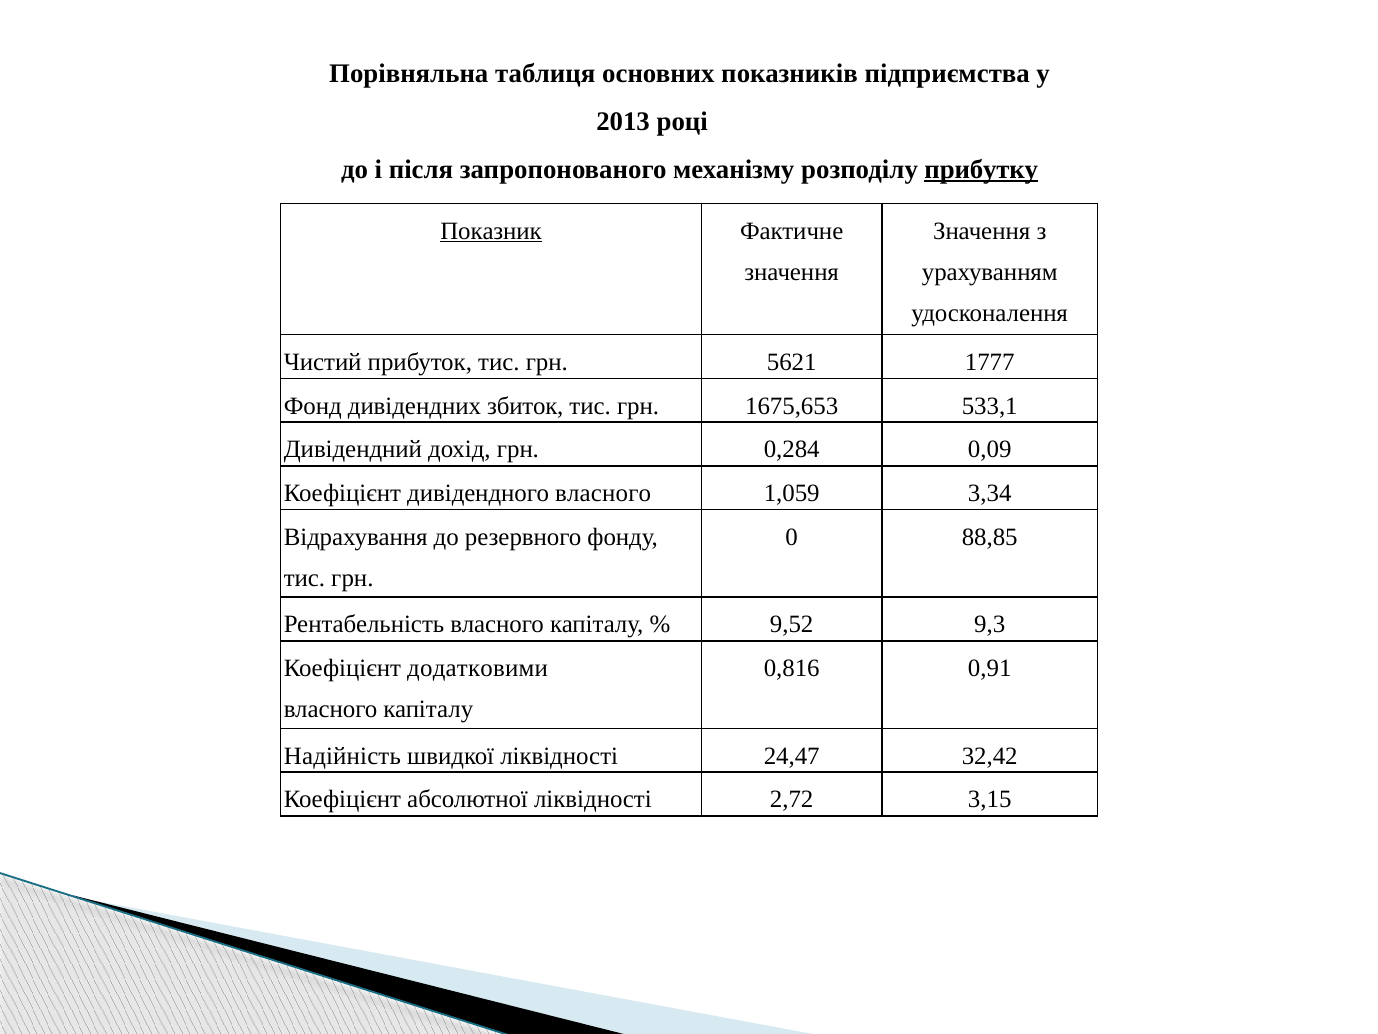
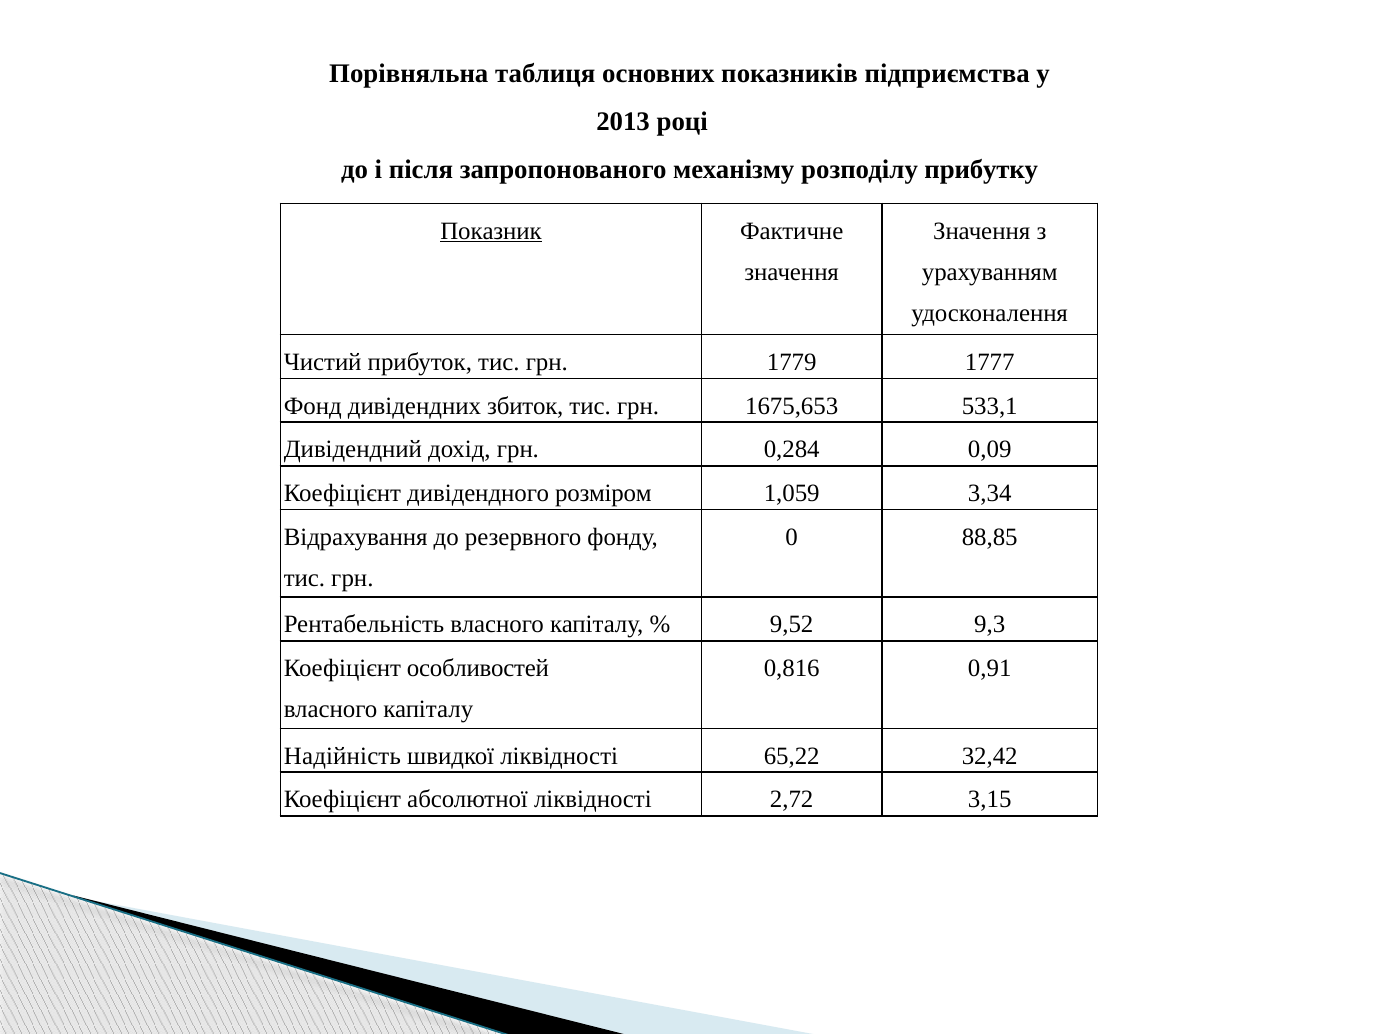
прибутку underline: present -> none
5621: 5621 -> 1779
дивідендного власного: власного -> розміром
додатковими: додатковими -> особливостей
24,47: 24,47 -> 65,22
